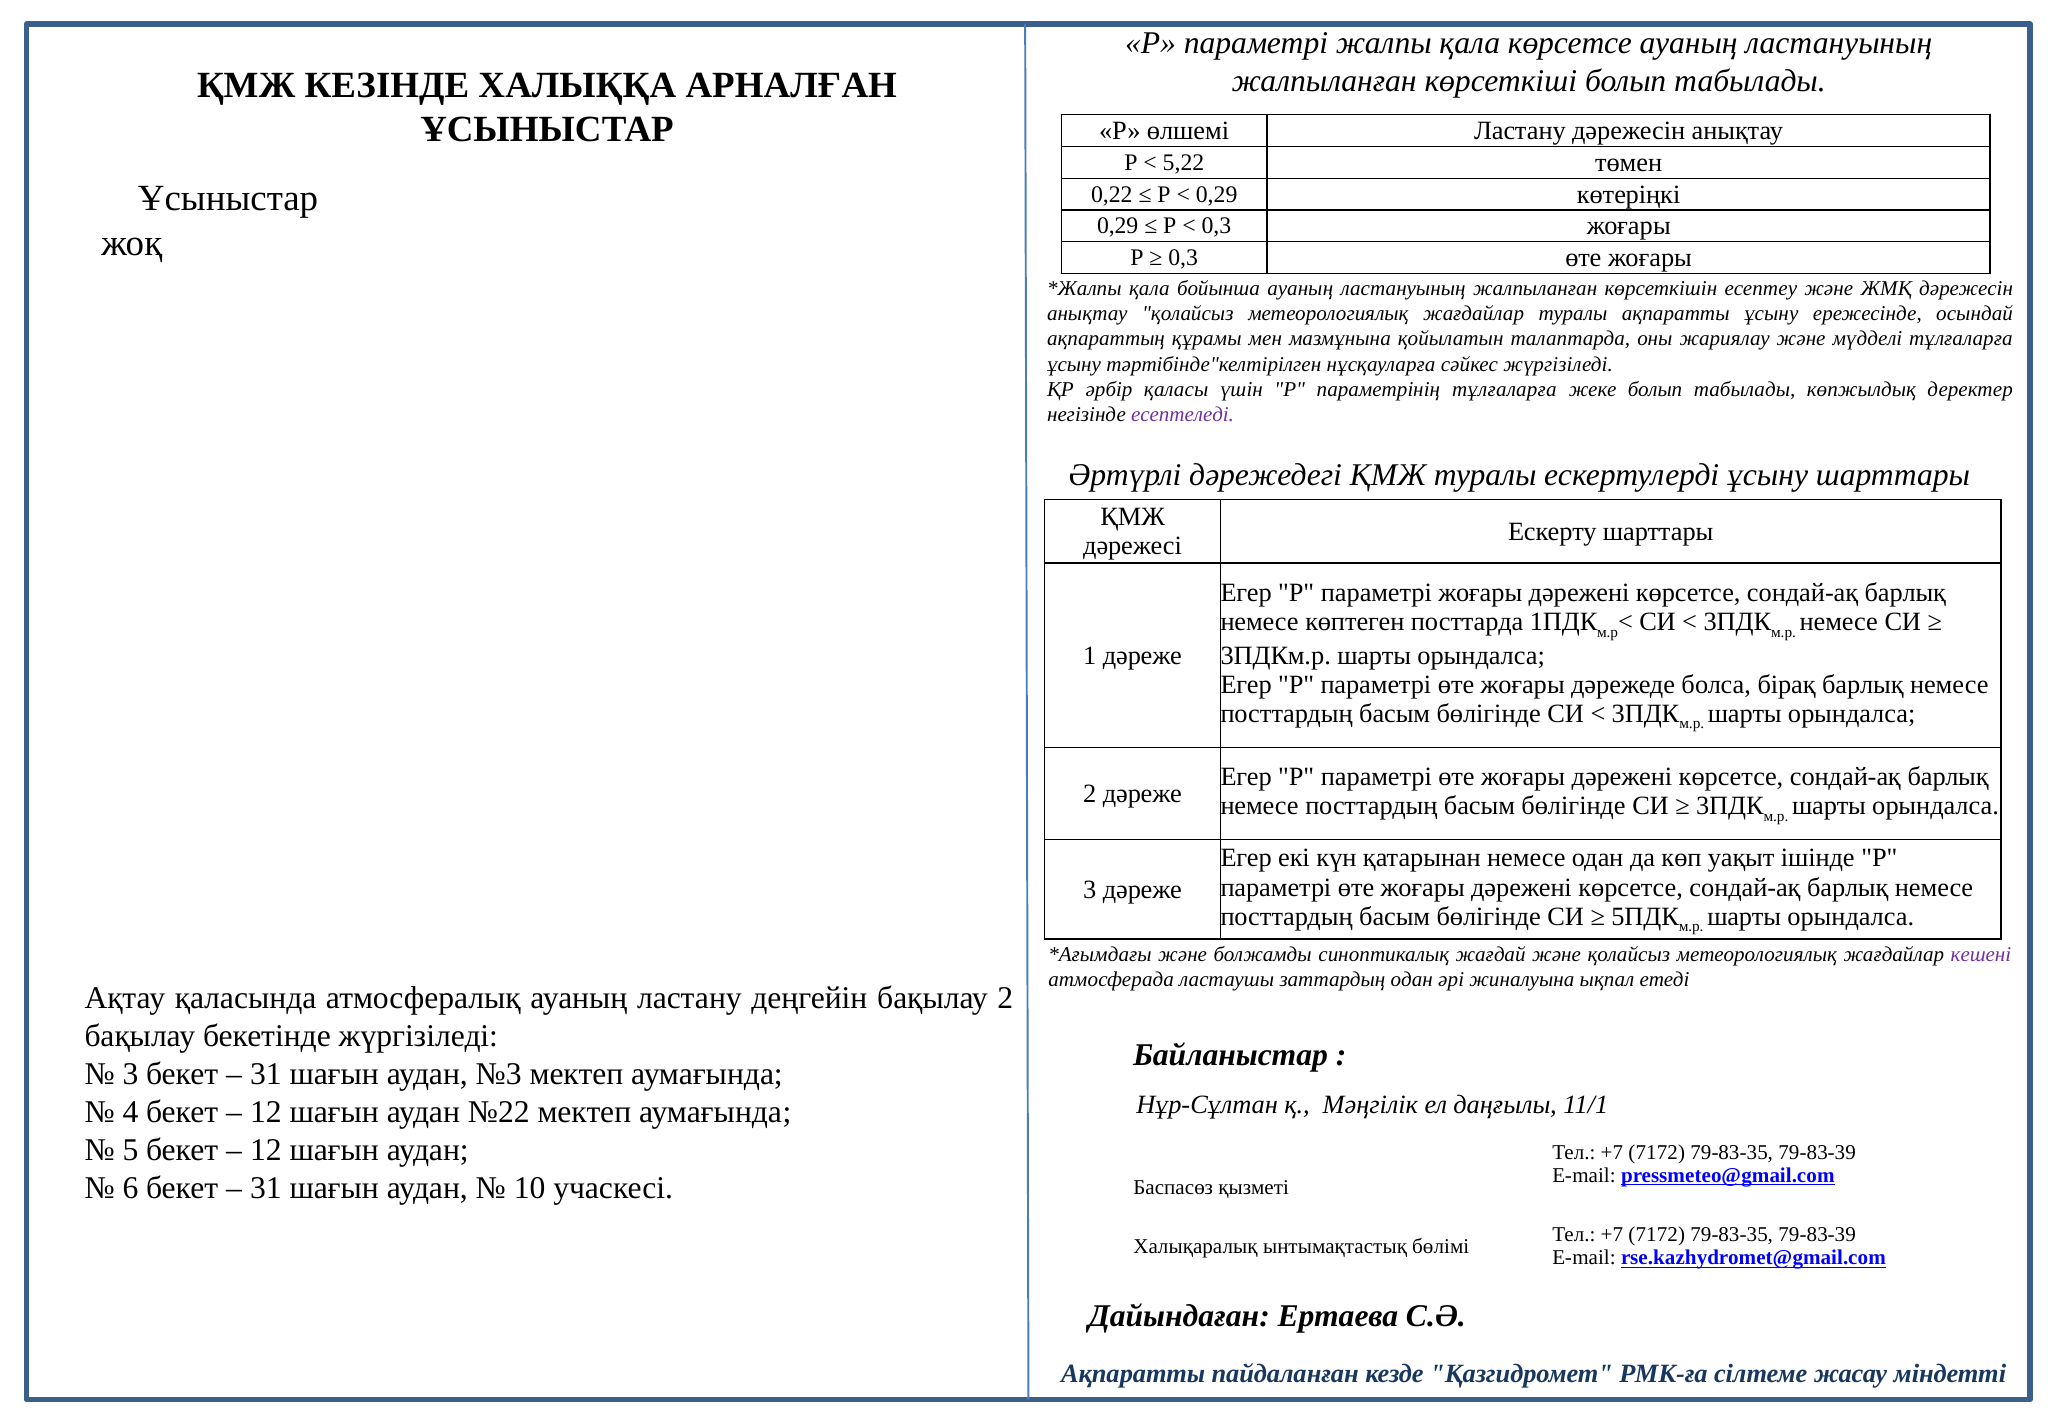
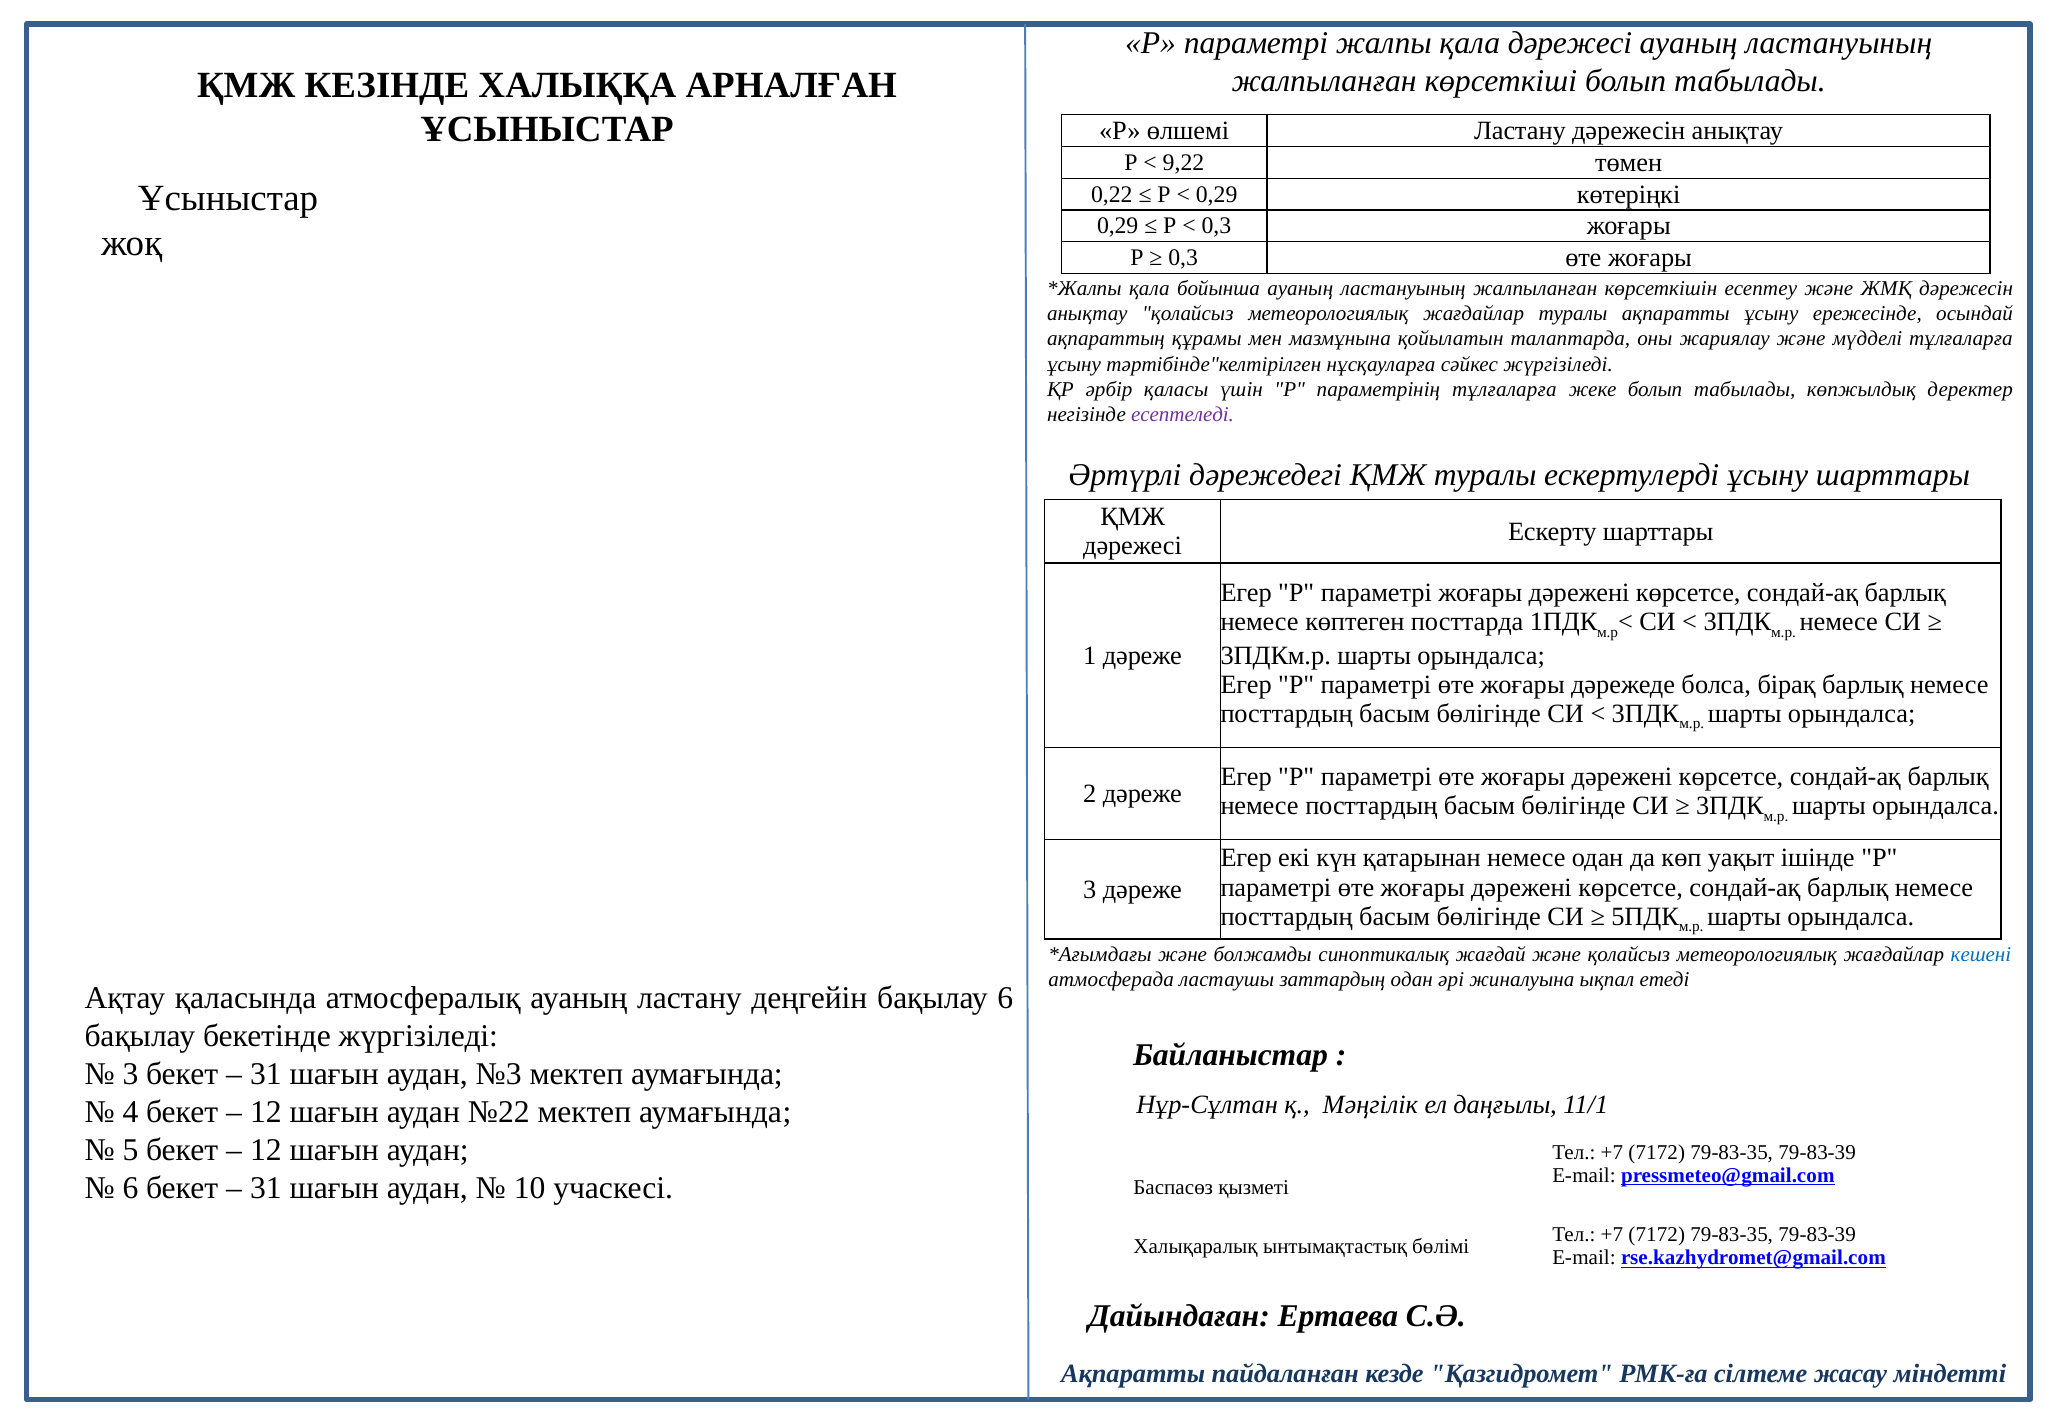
қала көрсетсе: көрсетсе -> дәрежесі
5,22: 5,22 -> 9,22
кешені colour: purple -> blue
бақылау 2: 2 -> 6
